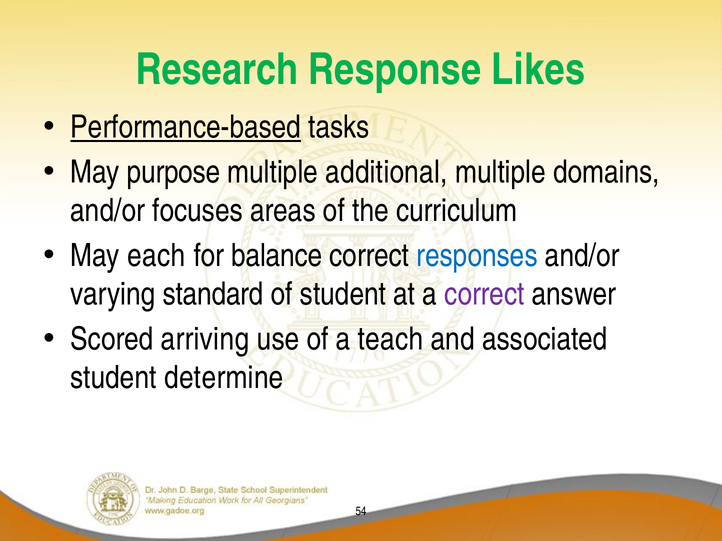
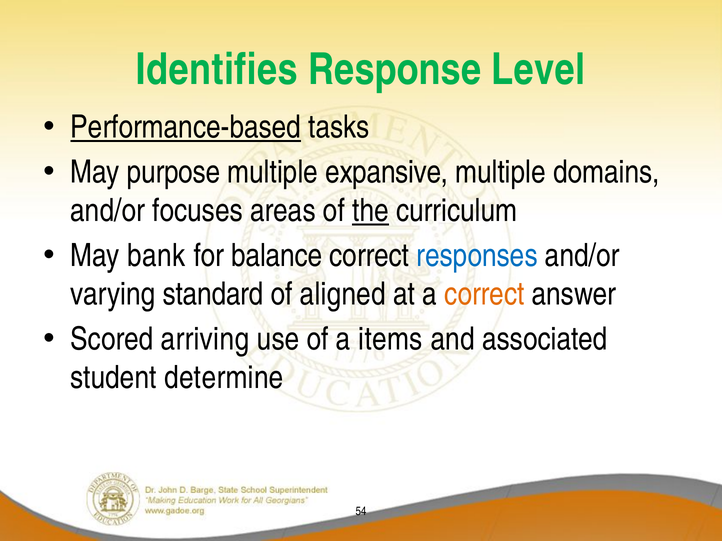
Research: Research -> Identifies
Likes: Likes -> Level
additional: additional -> expansive
the underline: none -> present
each: each -> bank
of student: student -> aligned
correct at (484, 294) colour: purple -> orange
teach: teach -> items
